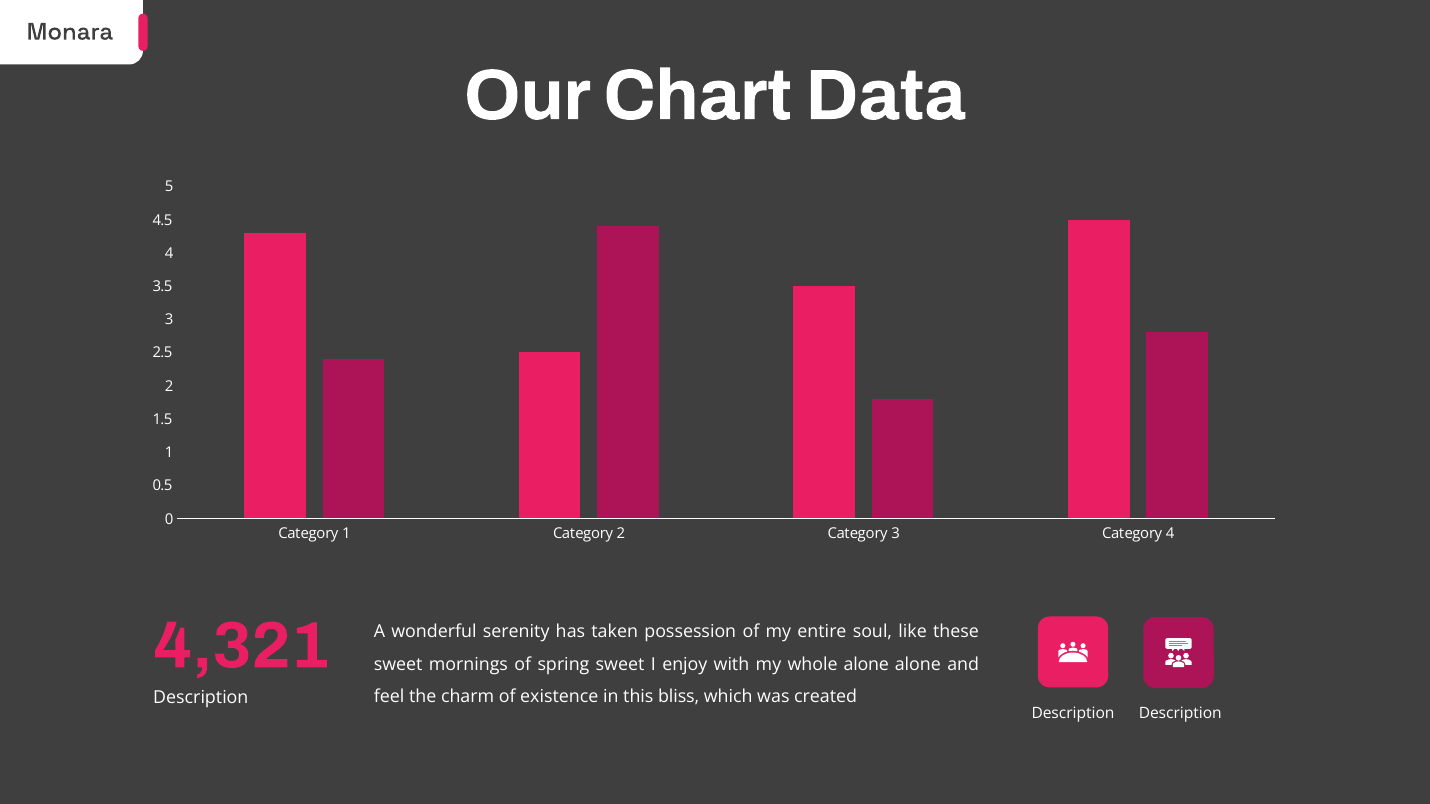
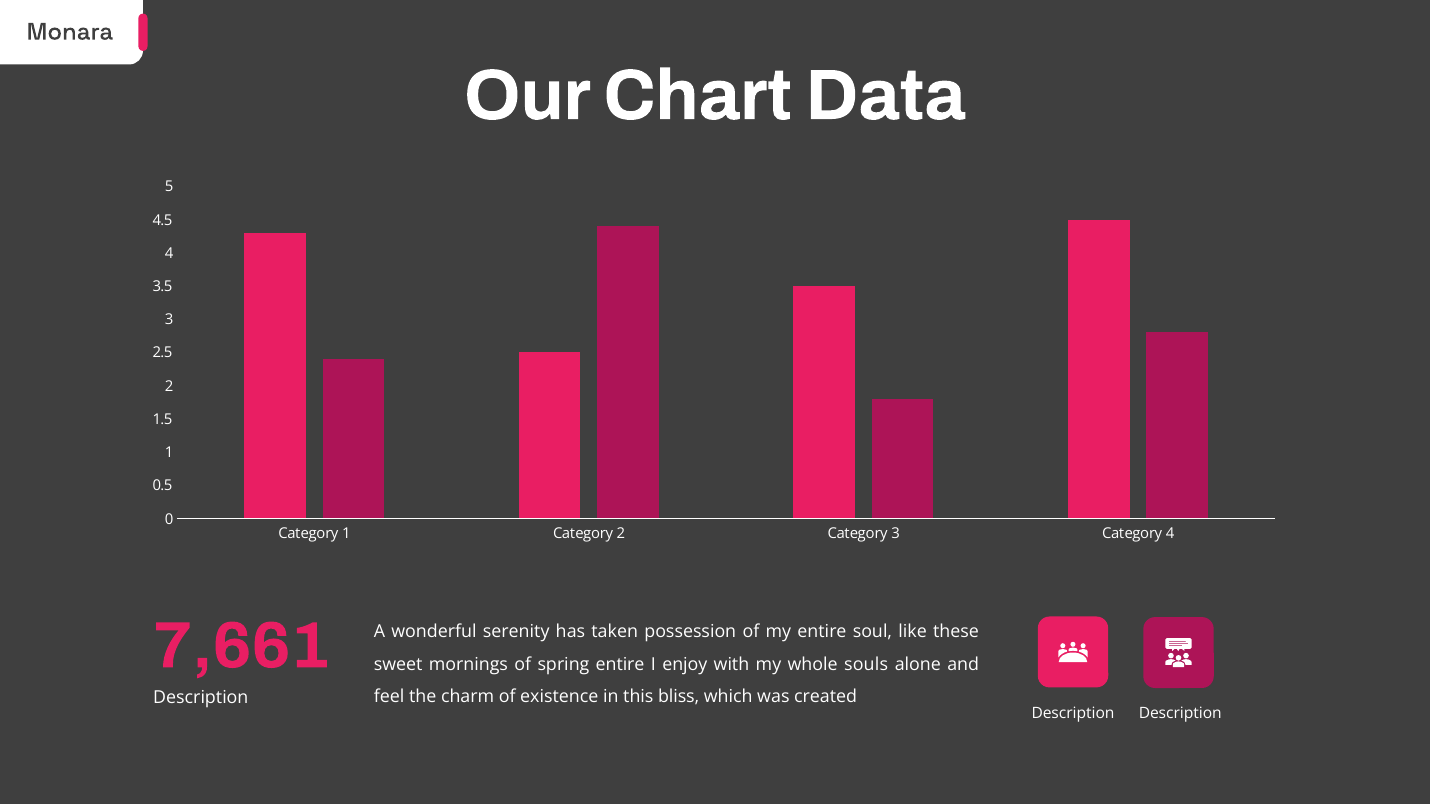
4,321: 4,321 -> 7,661
spring sweet: sweet -> entire
whole alone: alone -> souls
